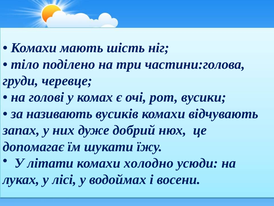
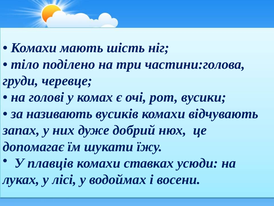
літати: літати -> плавців
холодно: холодно -> ставках
